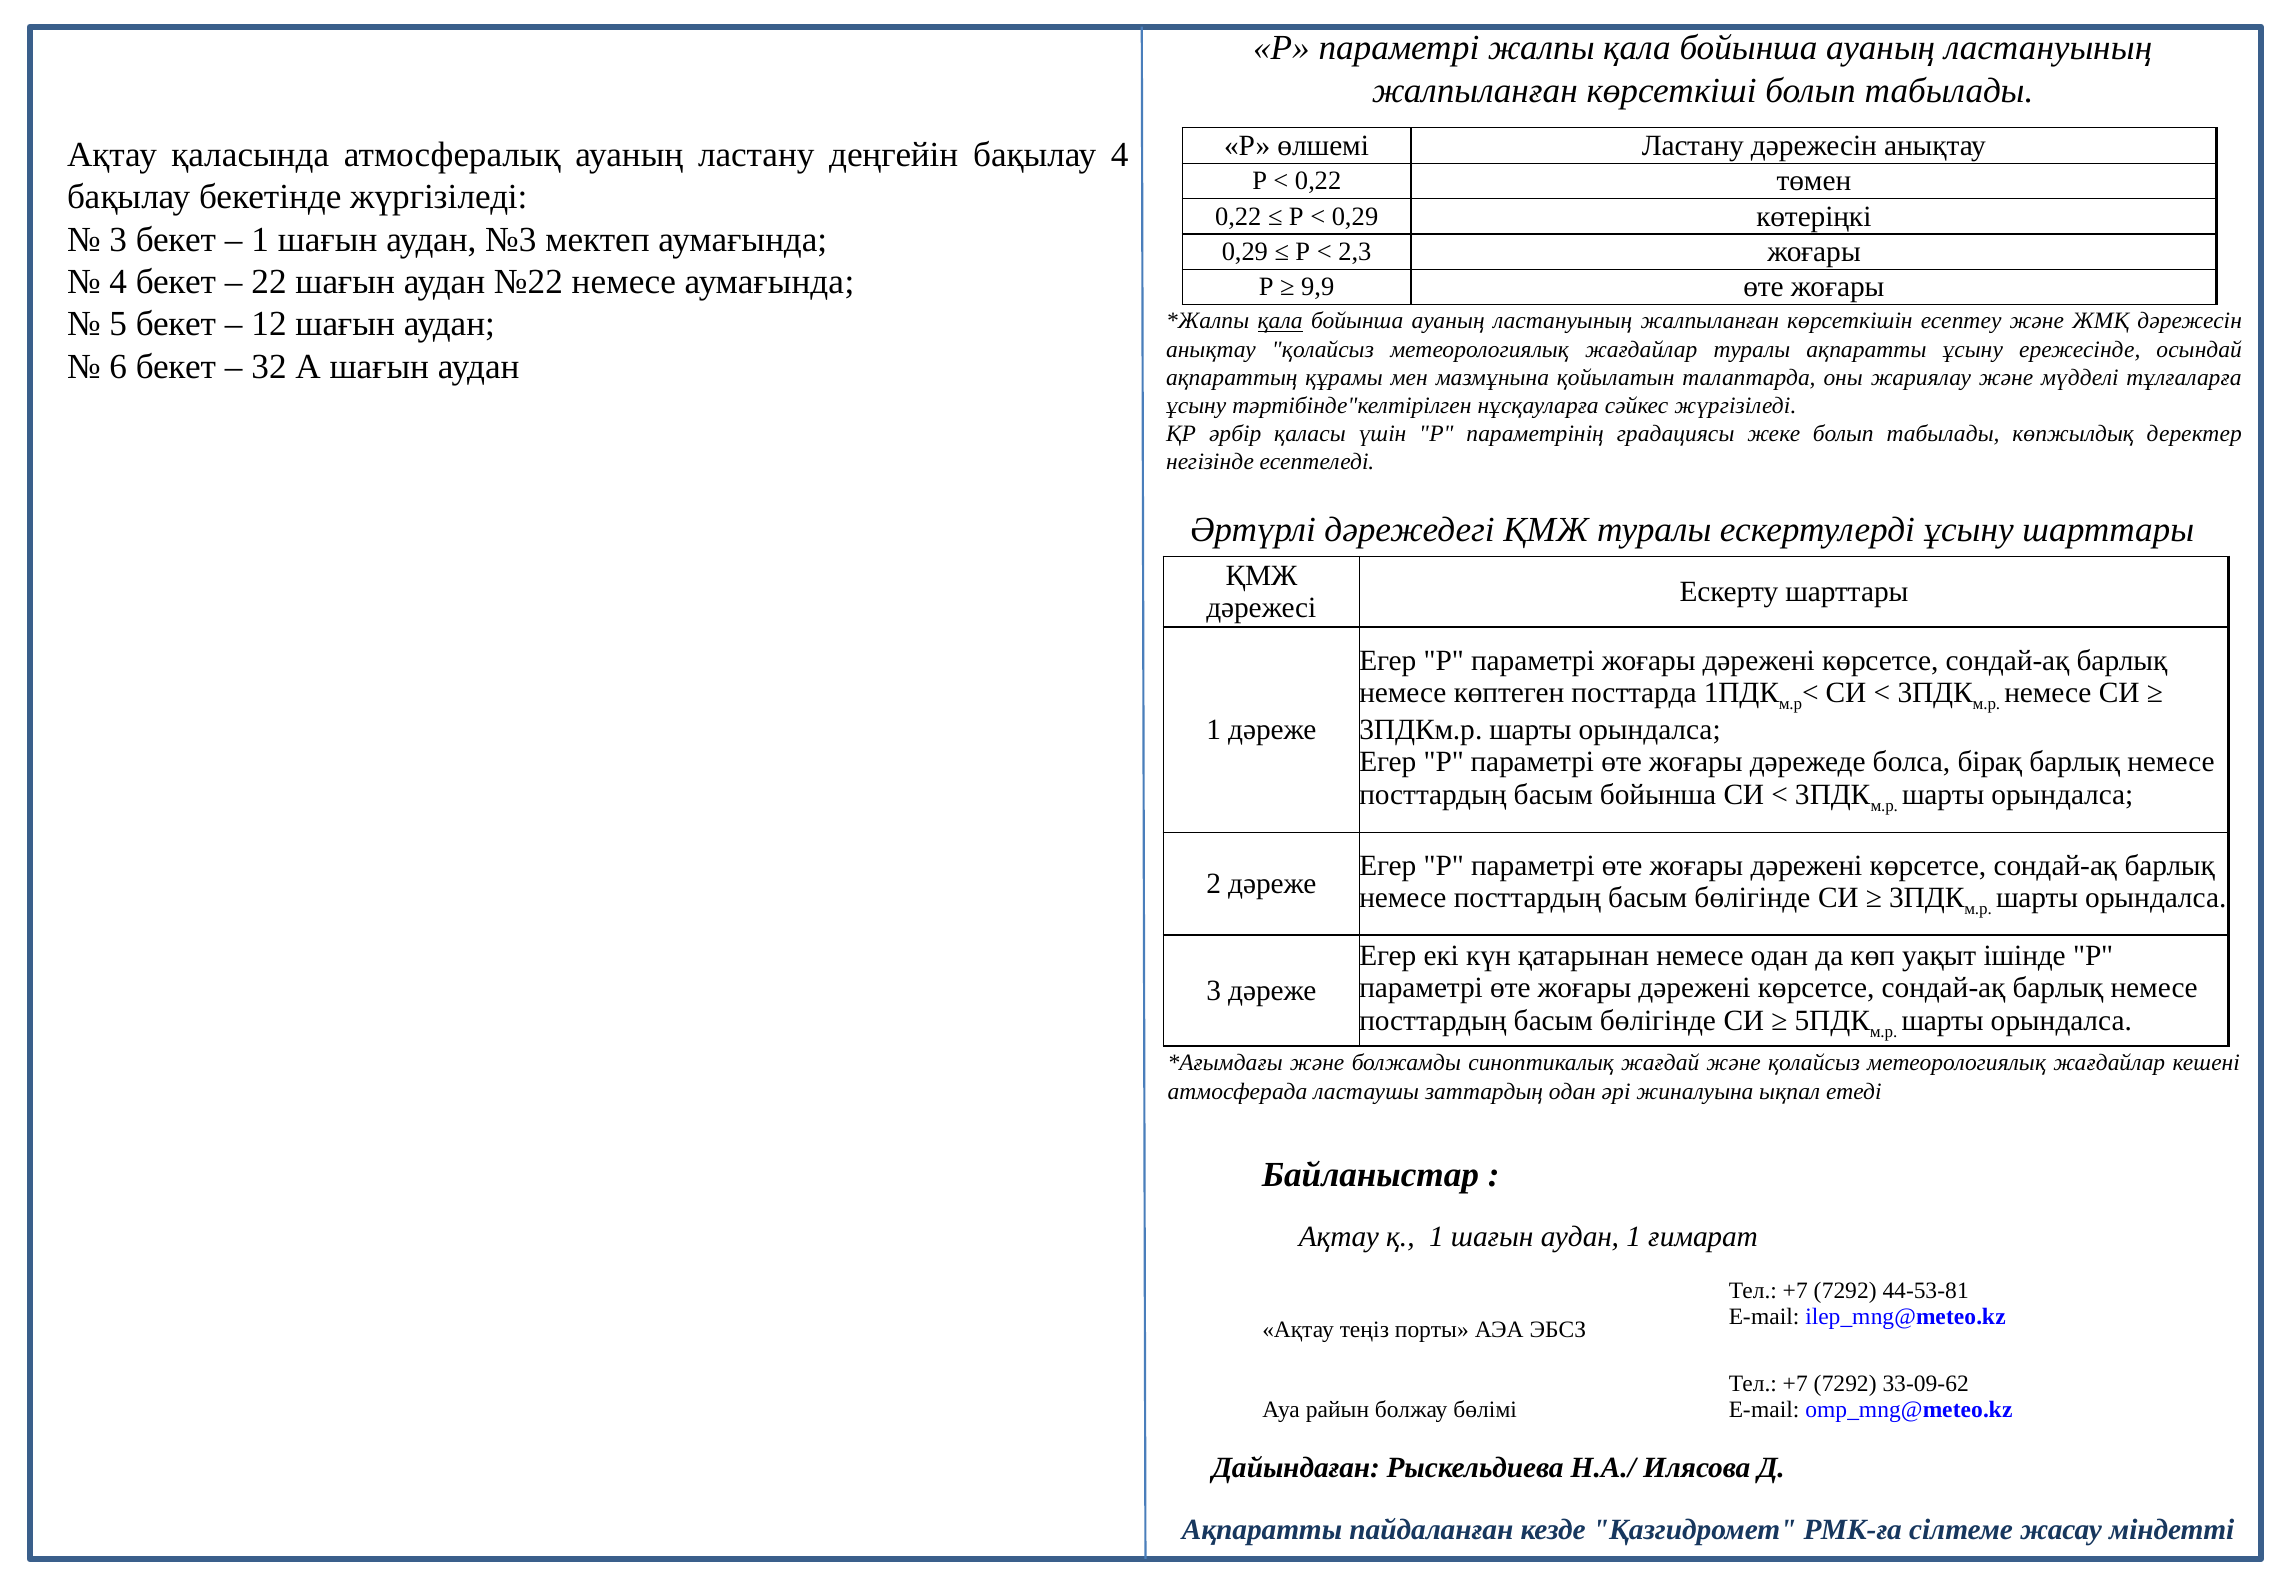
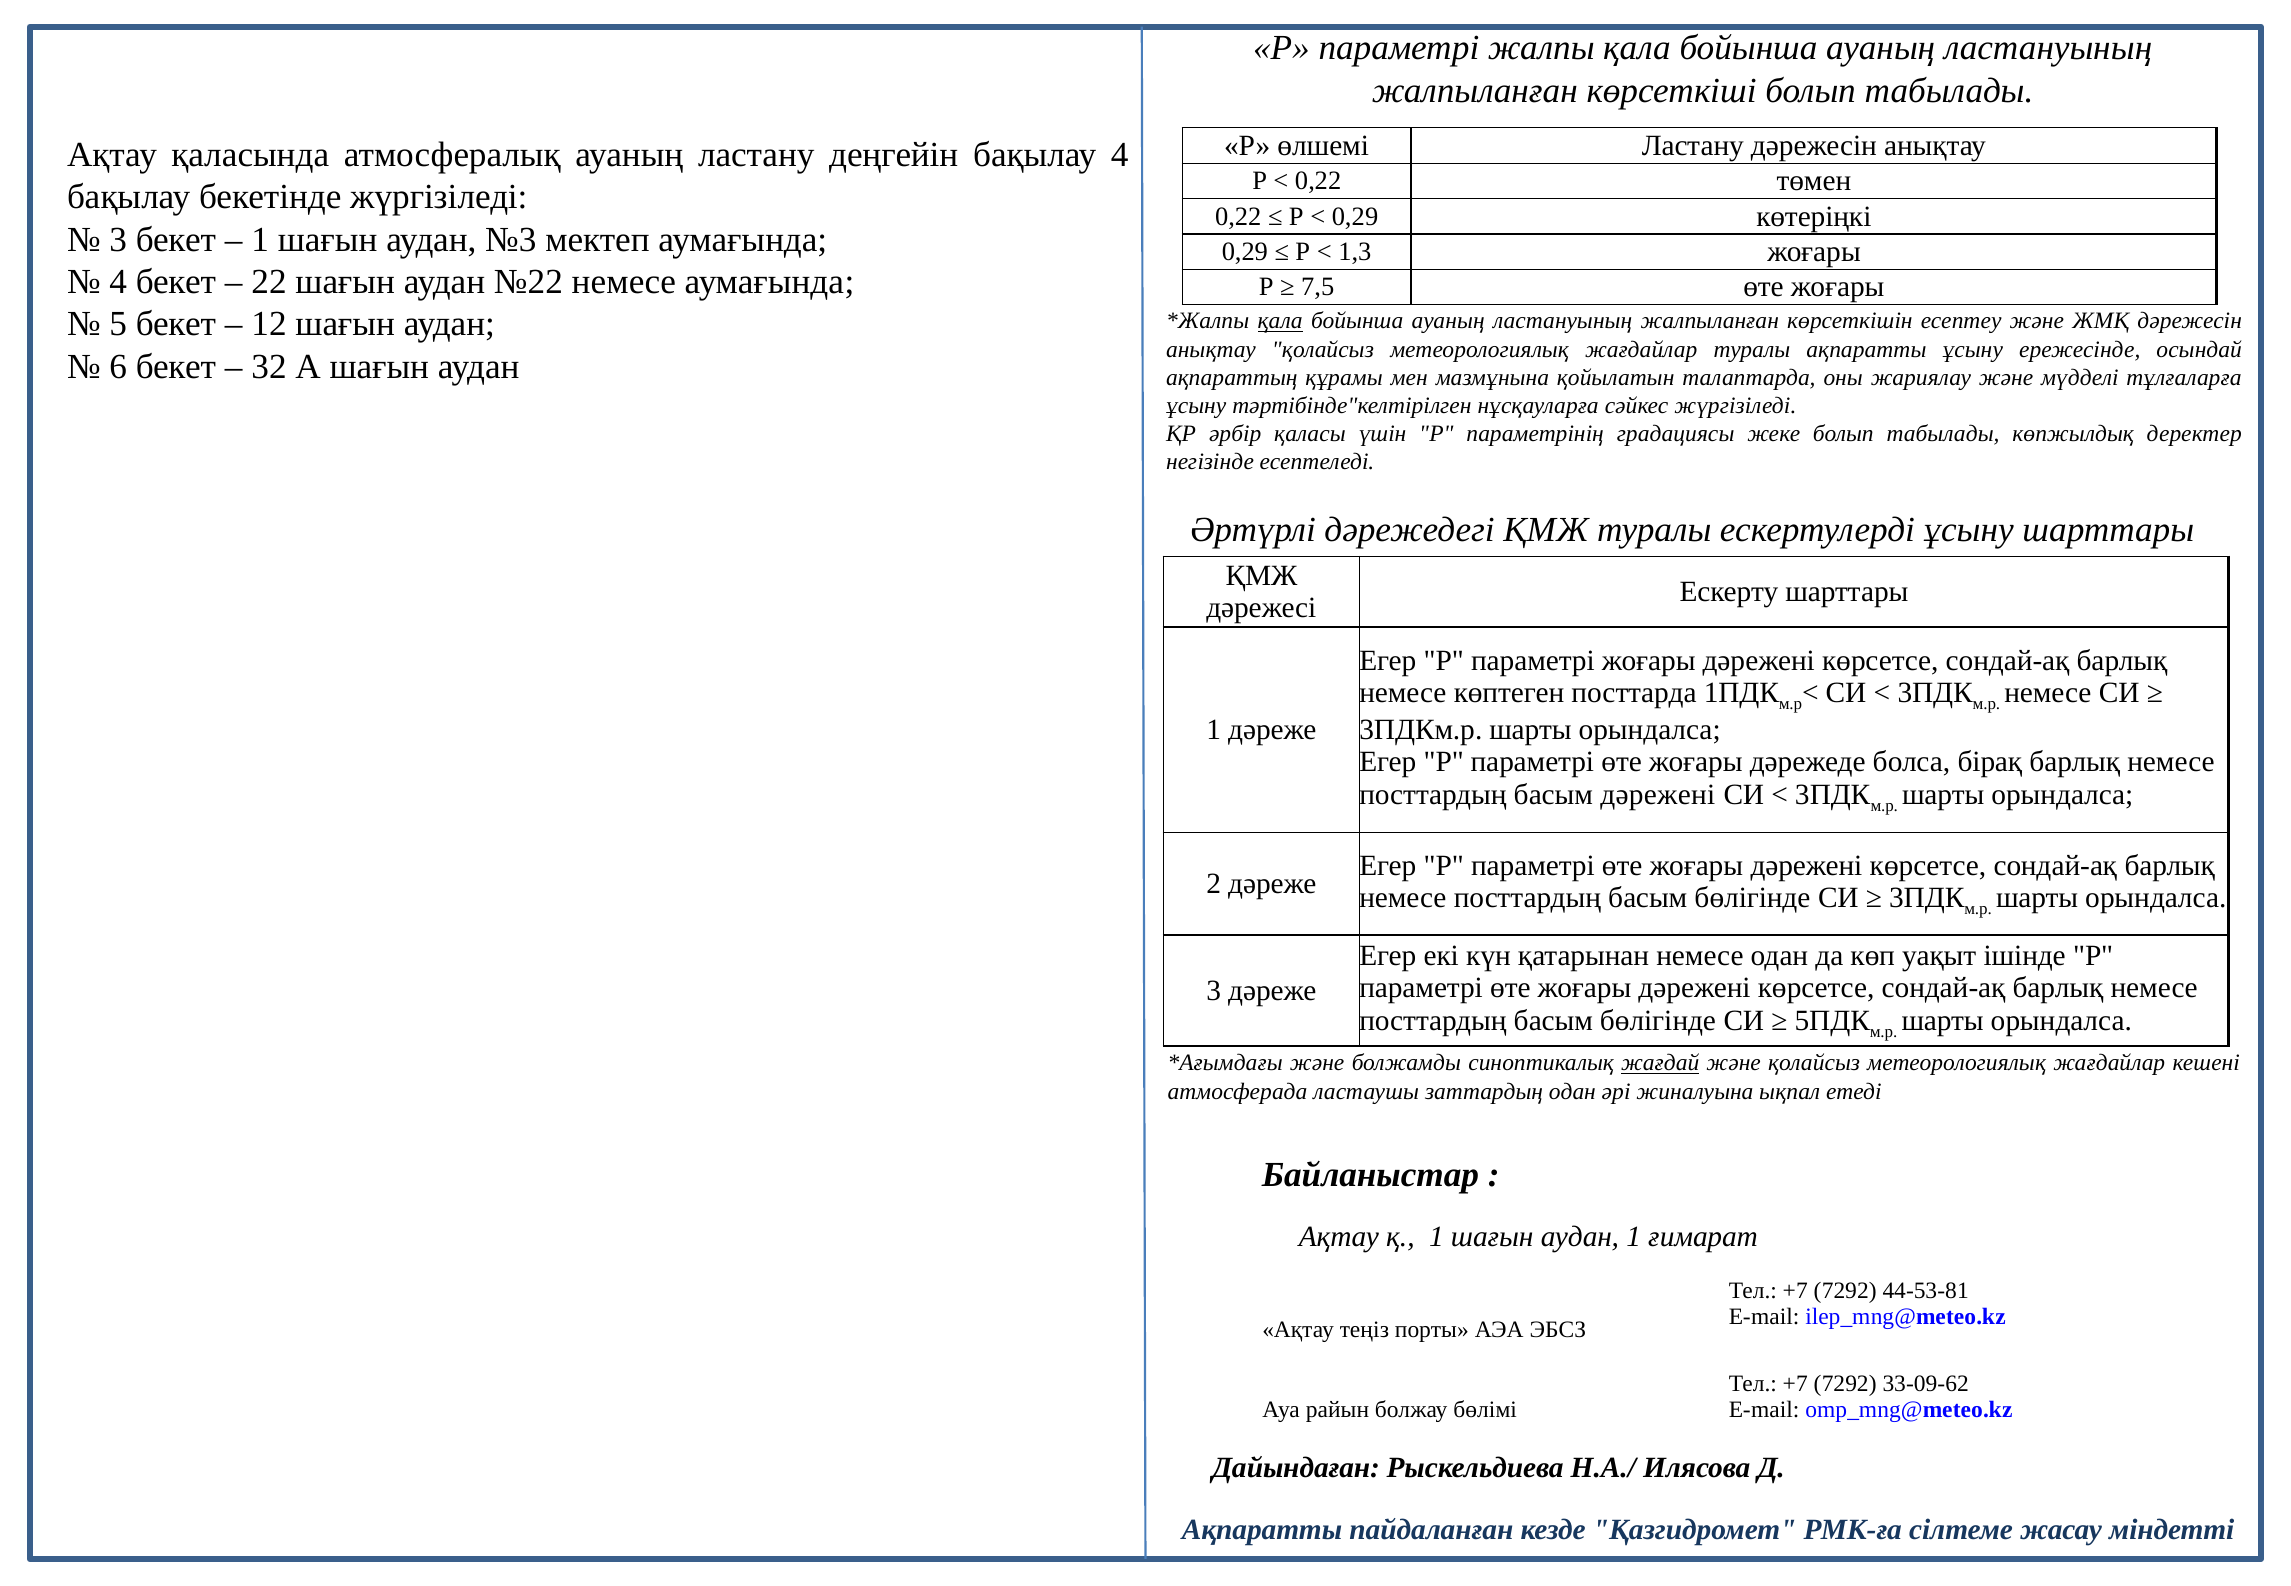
2,3: 2,3 -> 1,3
9,9: 9,9 -> 7,5
басым бойынша: бойынша -> дәрежені
жағдай underline: none -> present
